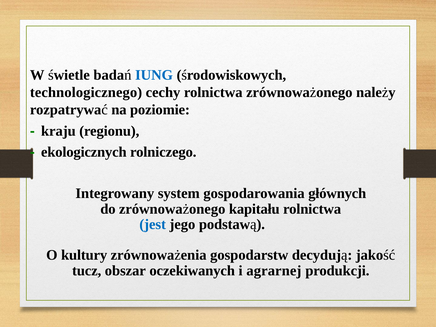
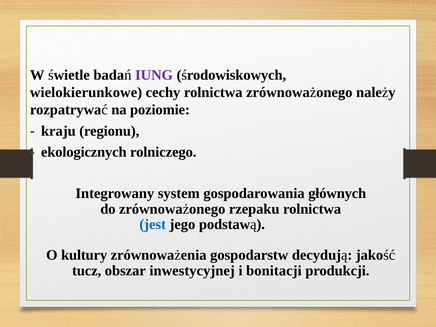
IUNG colour: blue -> purple
technologicznego: technologicznego -> wielokierunkowe
kapitału: kapitału -> rzepaku
oczekiwanych: oczekiwanych -> inwestycyjnej
agrarnej: agrarnej -> bonitacji
